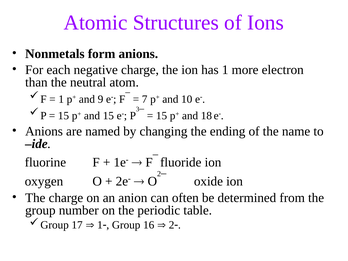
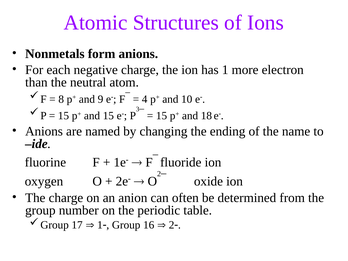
1 at (61, 99): 1 -> 8
7: 7 -> 4
